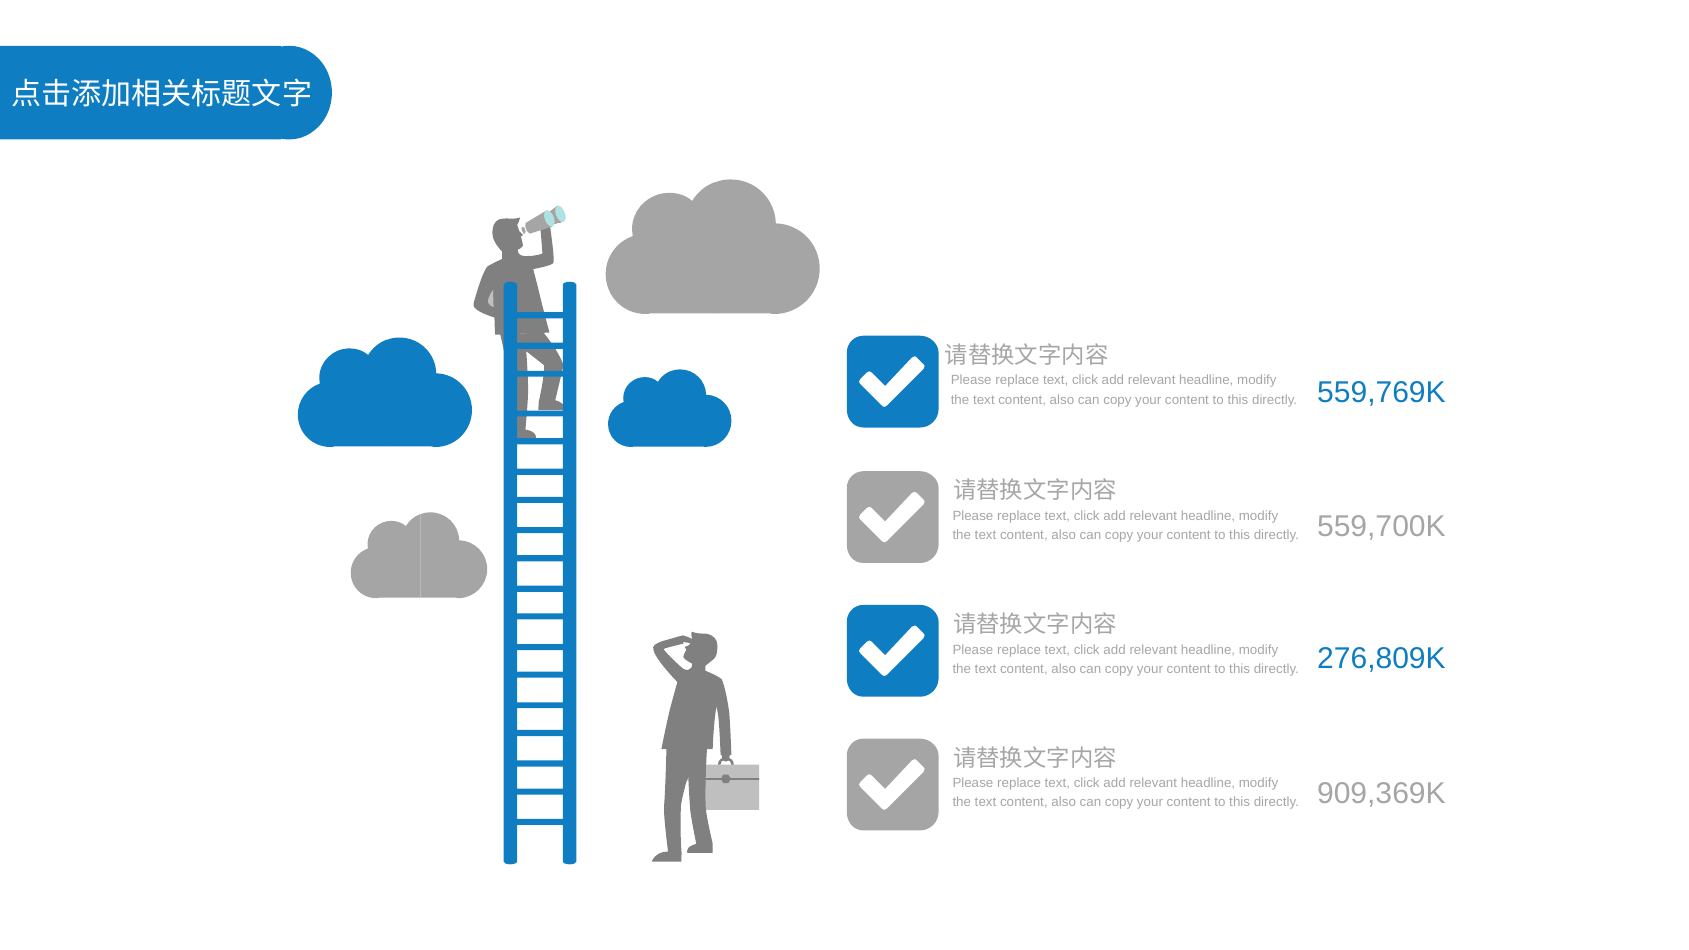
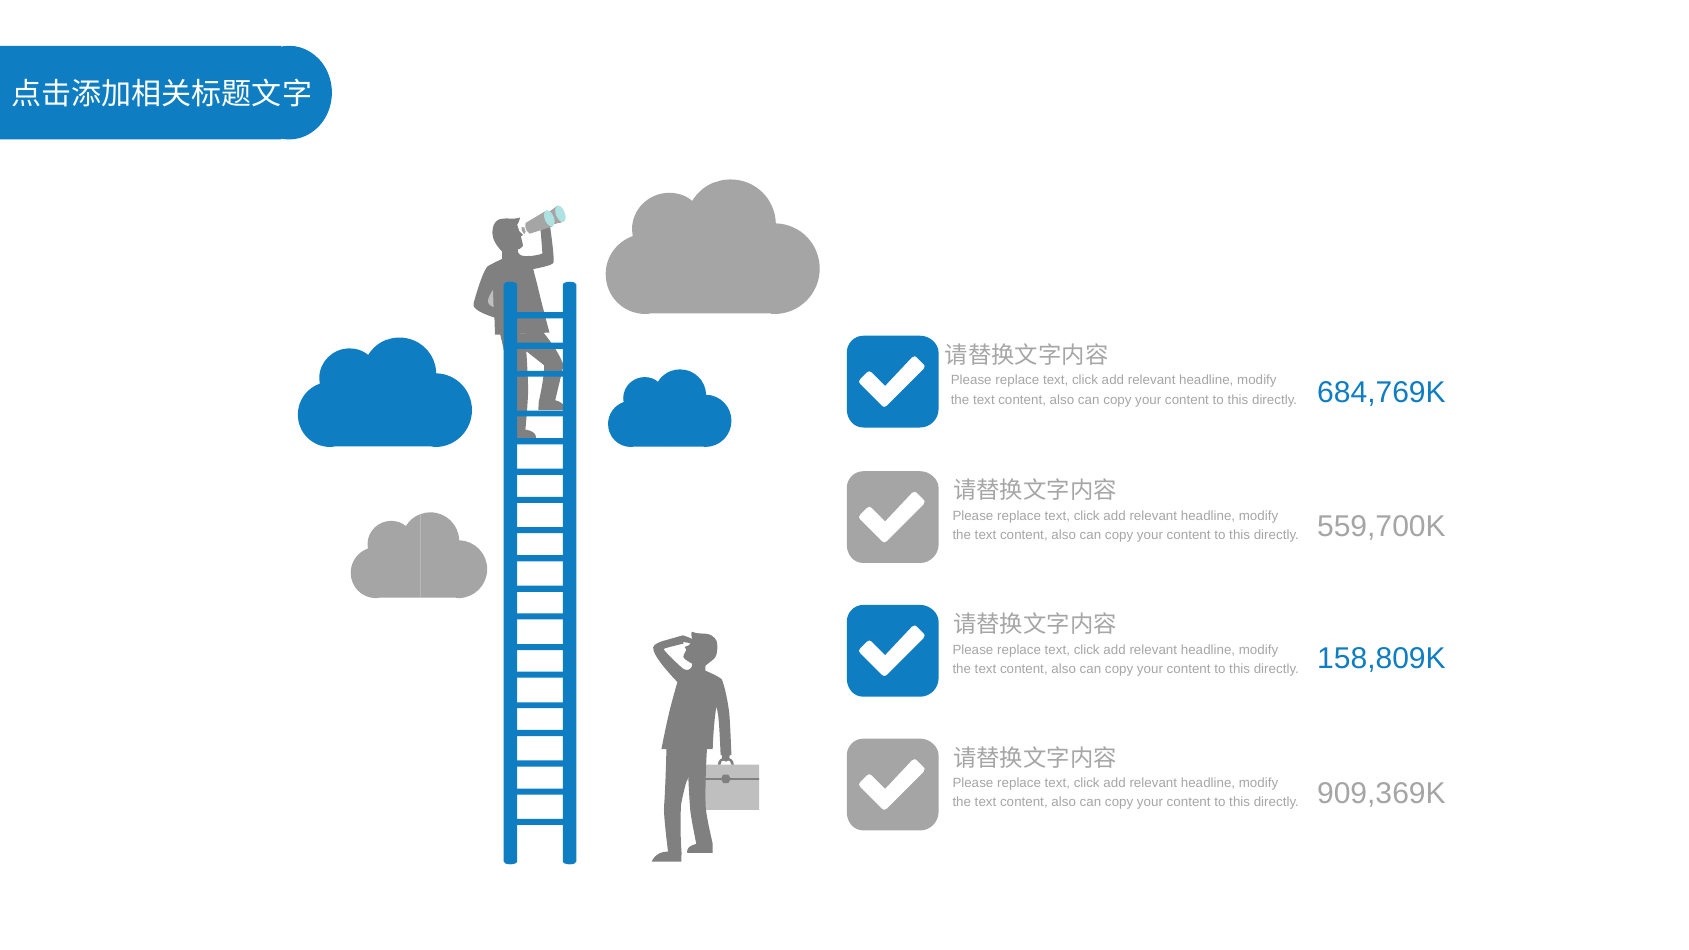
559,769K: 559,769K -> 684,769K
276,809K: 276,809K -> 158,809K
